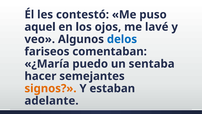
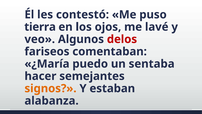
aquel: aquel -> tierra
delos colour: blue -> red
adelante: adelante -> alabanza
